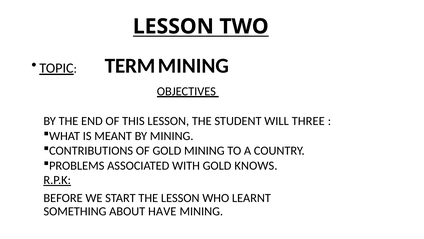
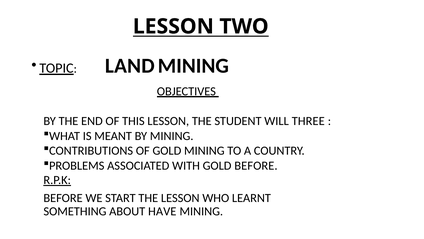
TERM: TERM -> LAND
GOLD KNOWS: KNOWS -> BEFORE
